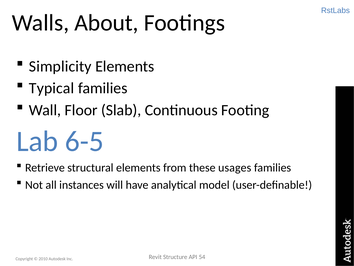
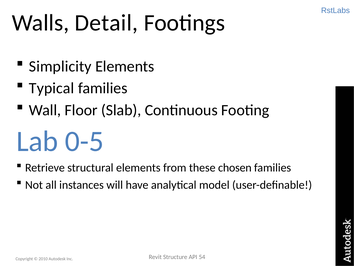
About: About -> Detail
6-5: 6-5 -> 0-5
usages: usages -> chosen
